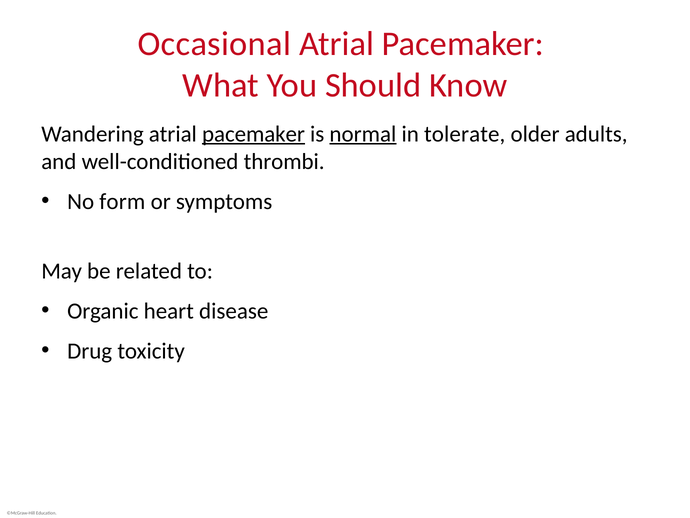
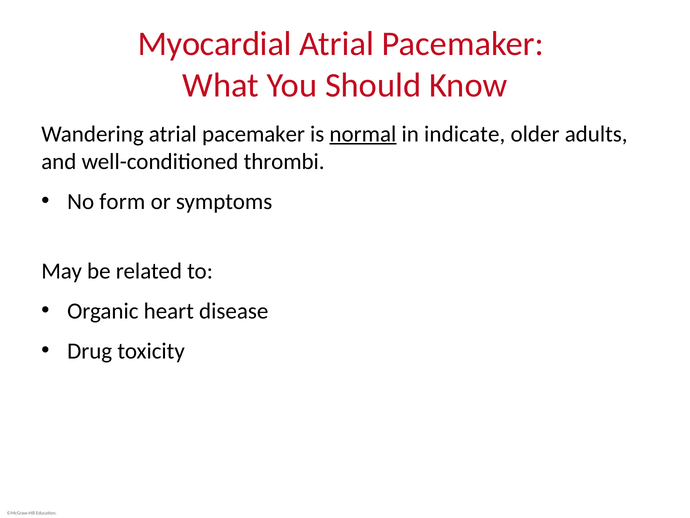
Occasional: Occasional -> Myocardial
pacemaker at (254, 134) underline: present -> none
tolerate: tolerate -> indicate
